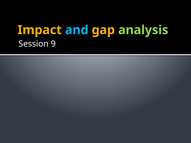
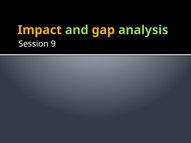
and colour: light blue -> light green
